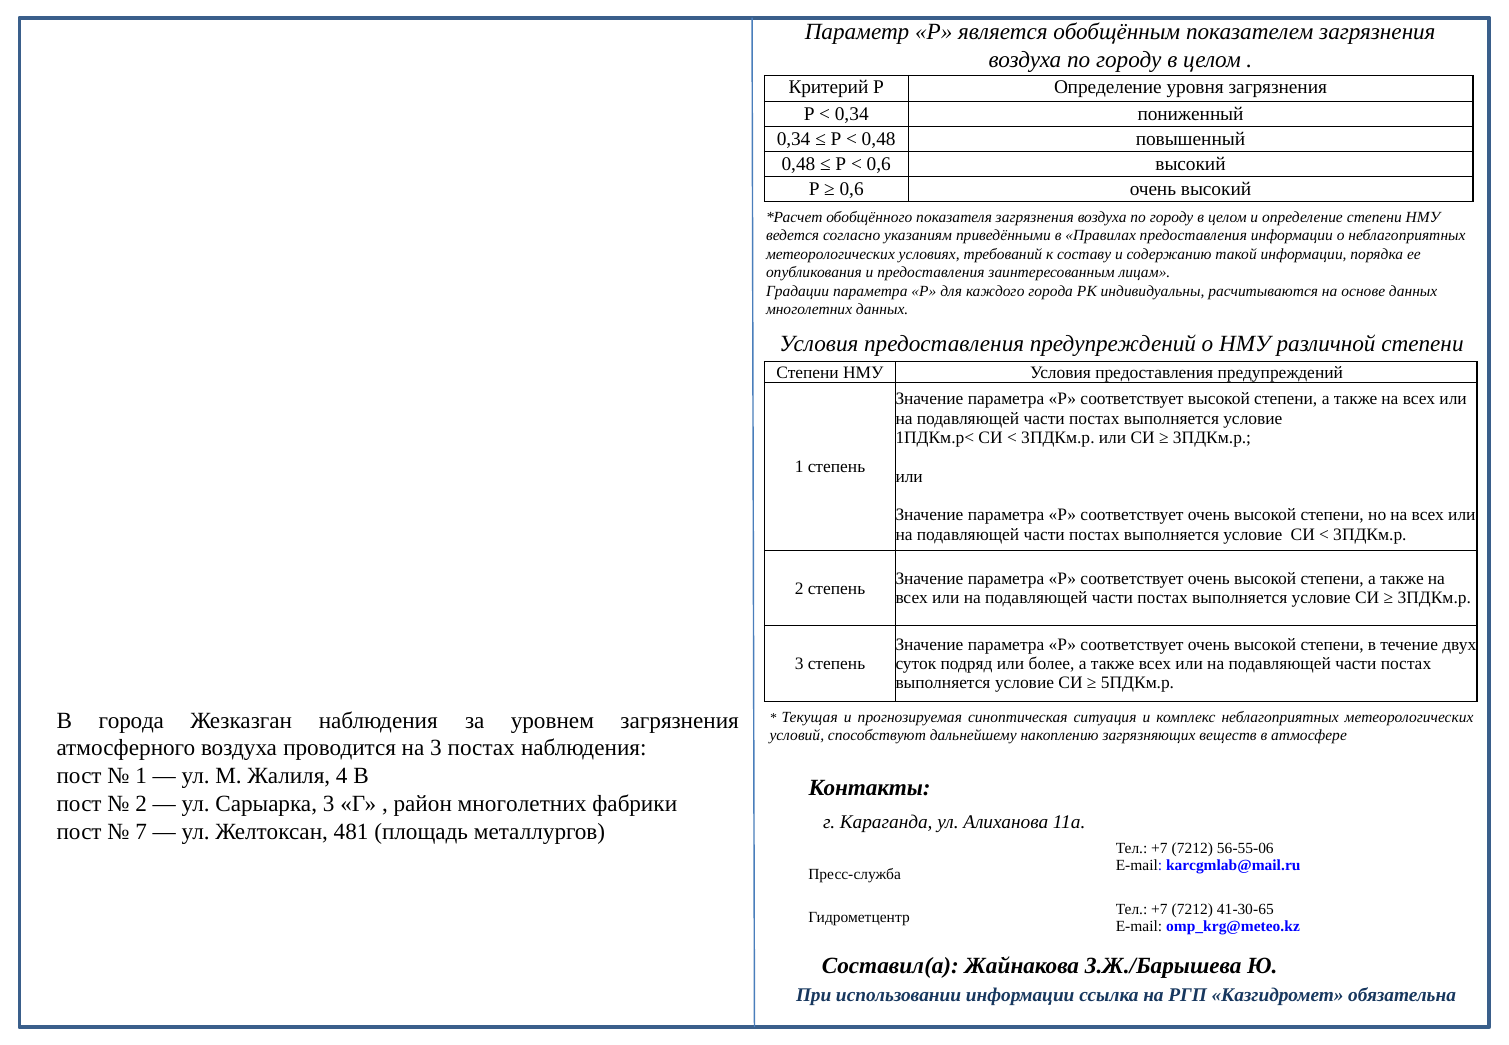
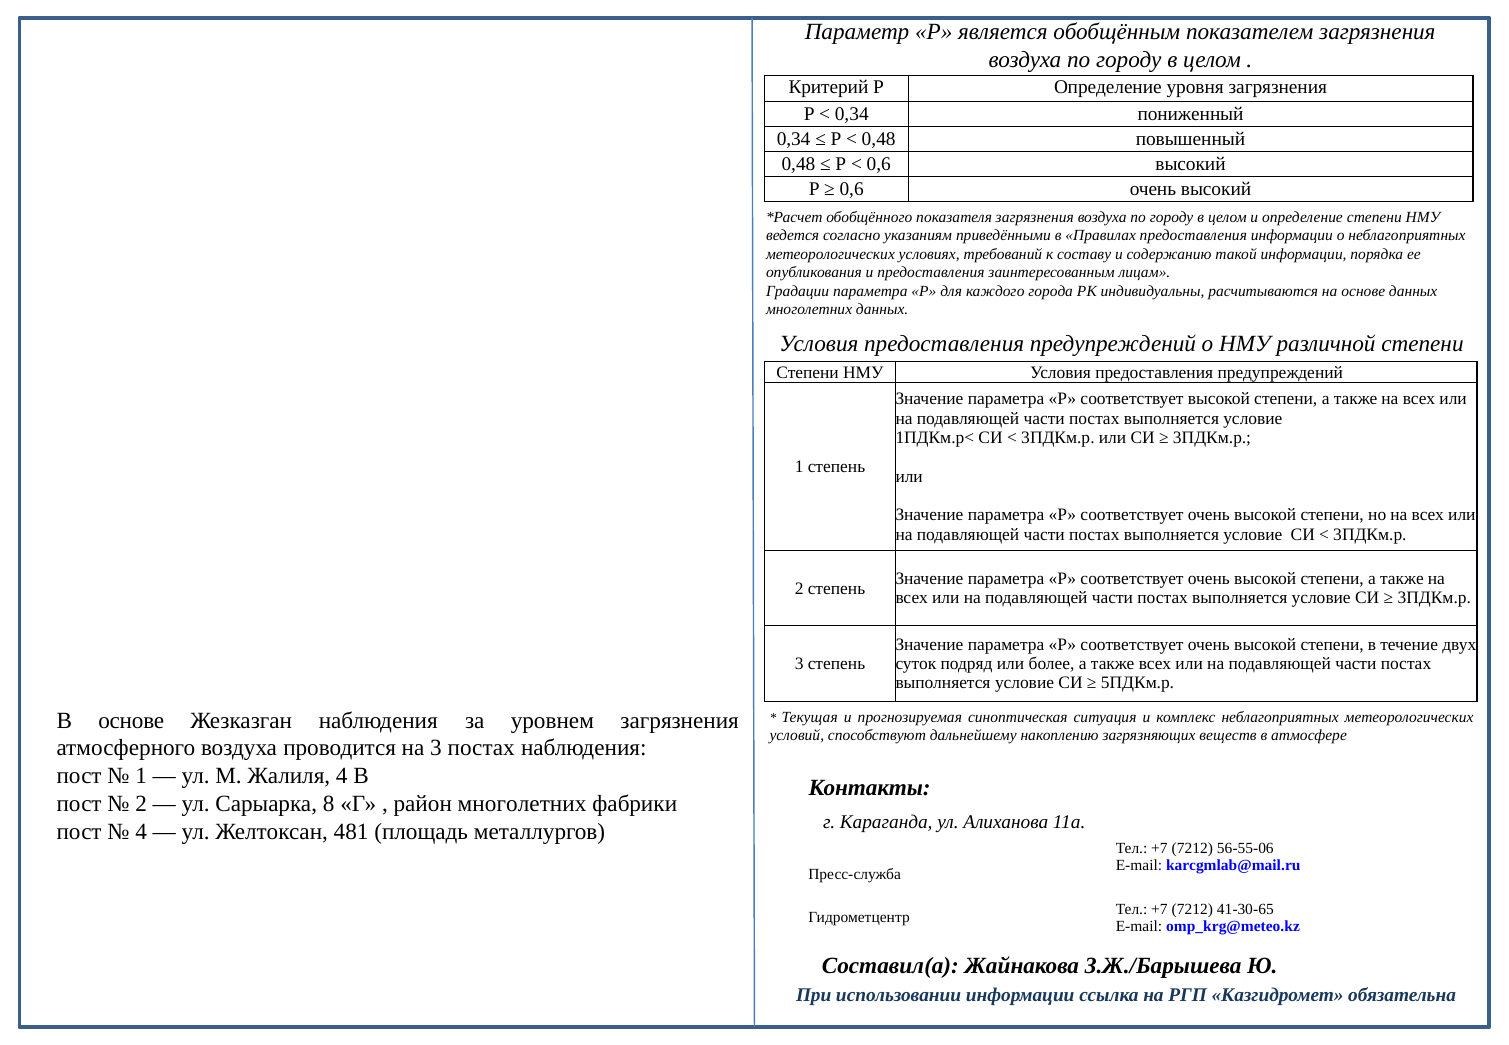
В города: города -> основе
Сарыарка 3: 3 -> 8
7 at (141, 832): 7 -> 4
